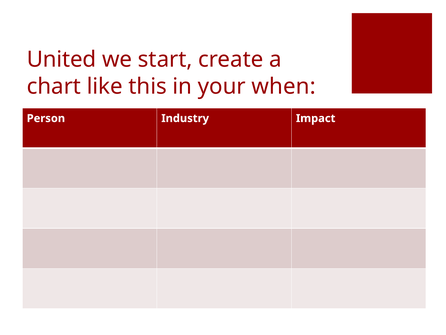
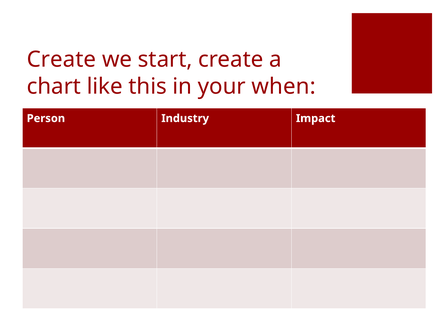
United at (62, 60): United -> Create
